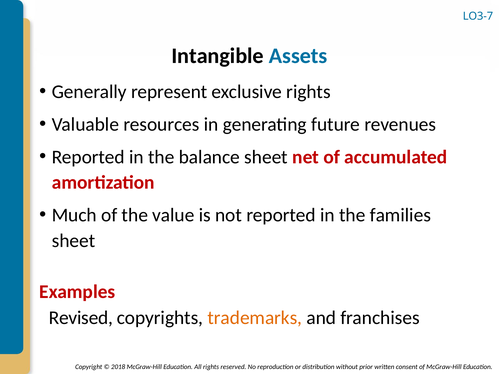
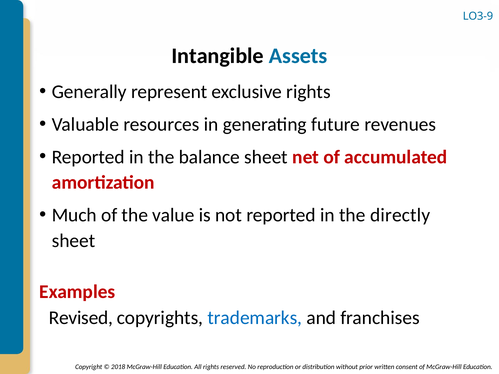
LO3-7: LO3-7 -> LO3-9
families: families -> directly
trademarks colour: orange -> blue
